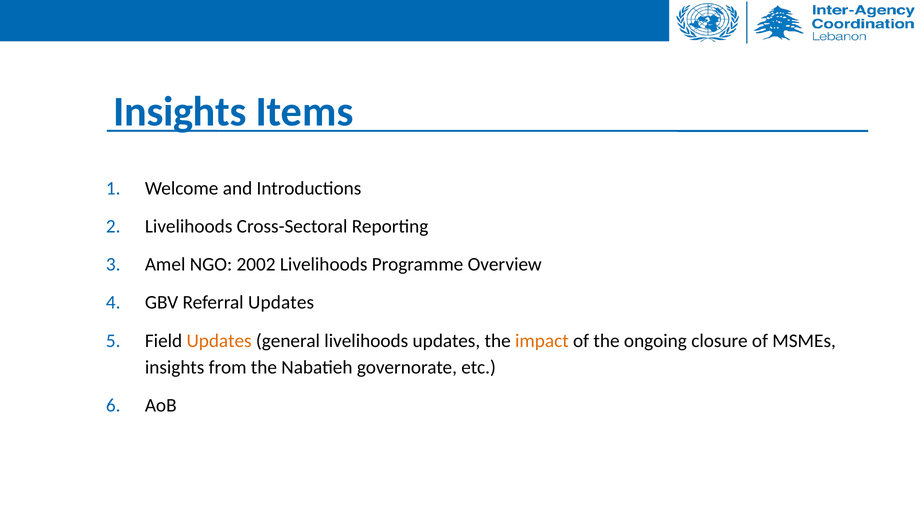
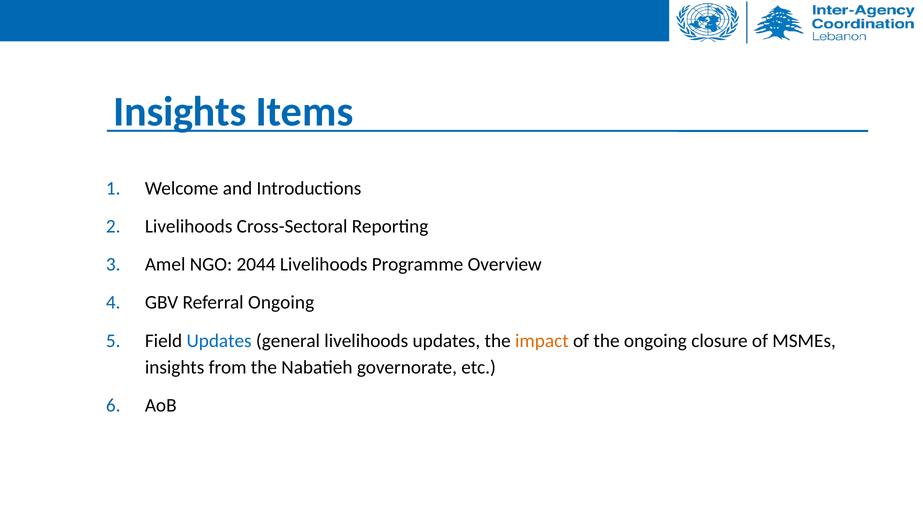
2002: 2002 -> 2044
Referral Updates: Updates -> Ongoing
Updates at (219, 341) colour: orange -> blue
